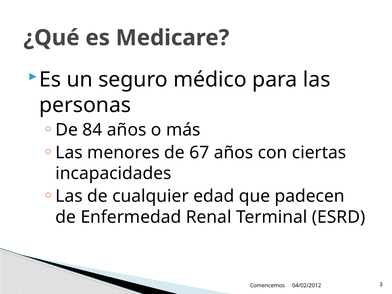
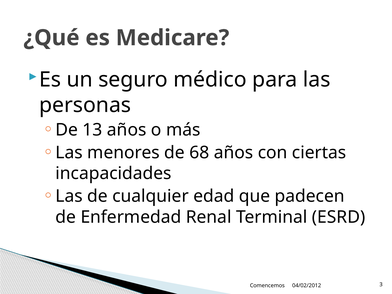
84: 84 -> 13
67: 67 -> 68
